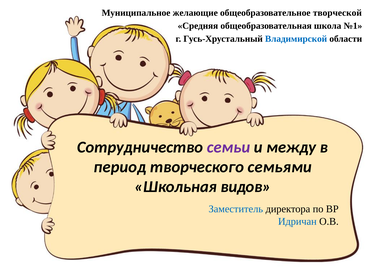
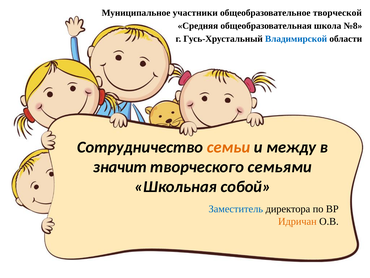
желающие: желающие -> участники
№1: №1 -> №8
семьи colour: purple -> orange
период: период -> значит
видов: видов -> собой
Идричан colour: blue -> orange
